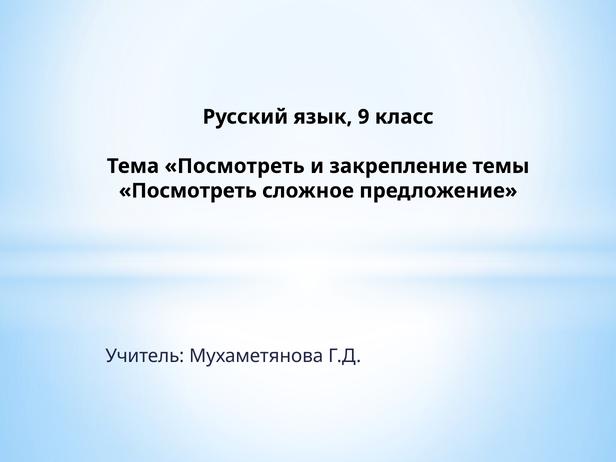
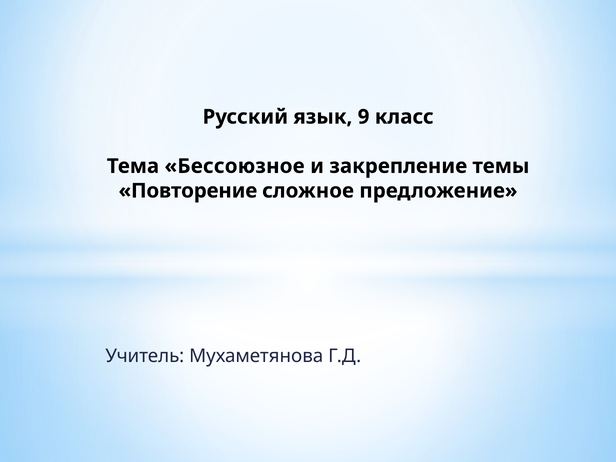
Тема Посмотреть: Посмотреть -> Бессоюзное
Посмотреть at (188, 191): Посмотреть -> Повторение
